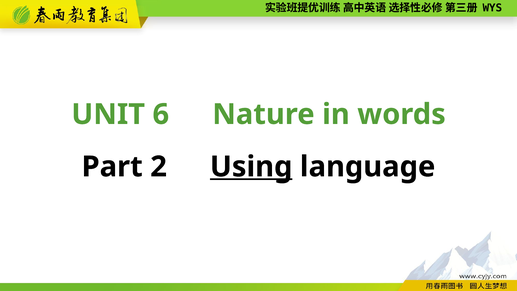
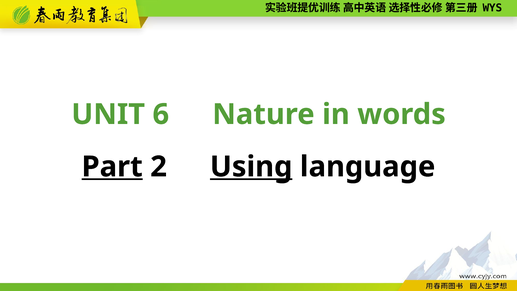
Part underline: none -> present
